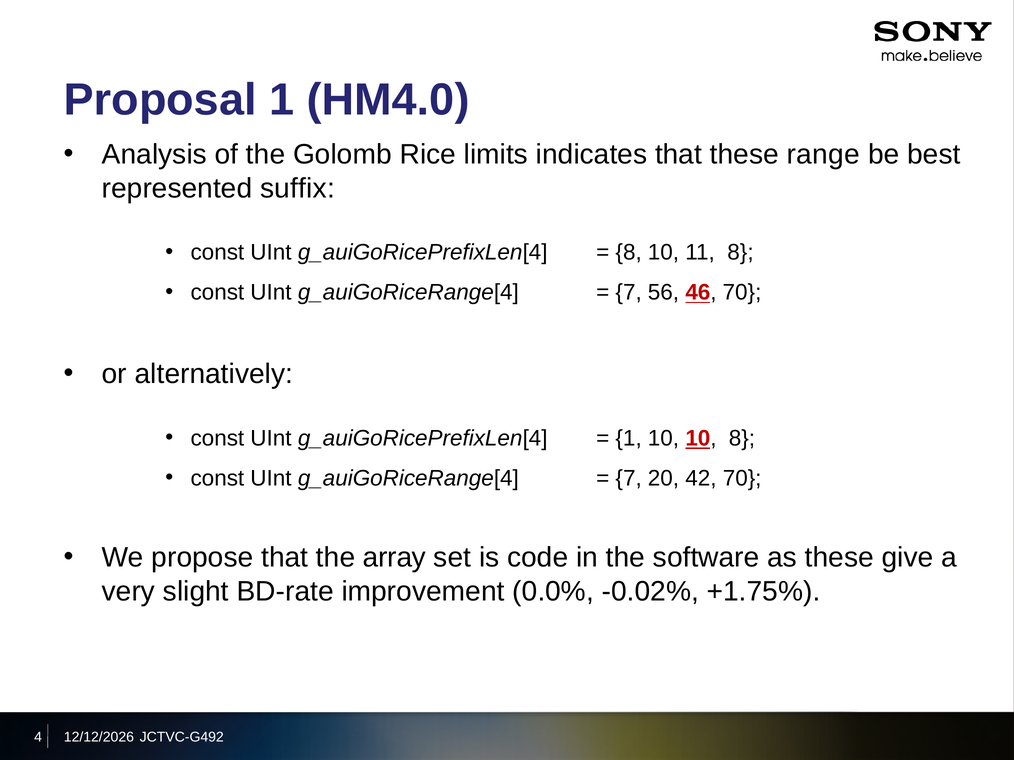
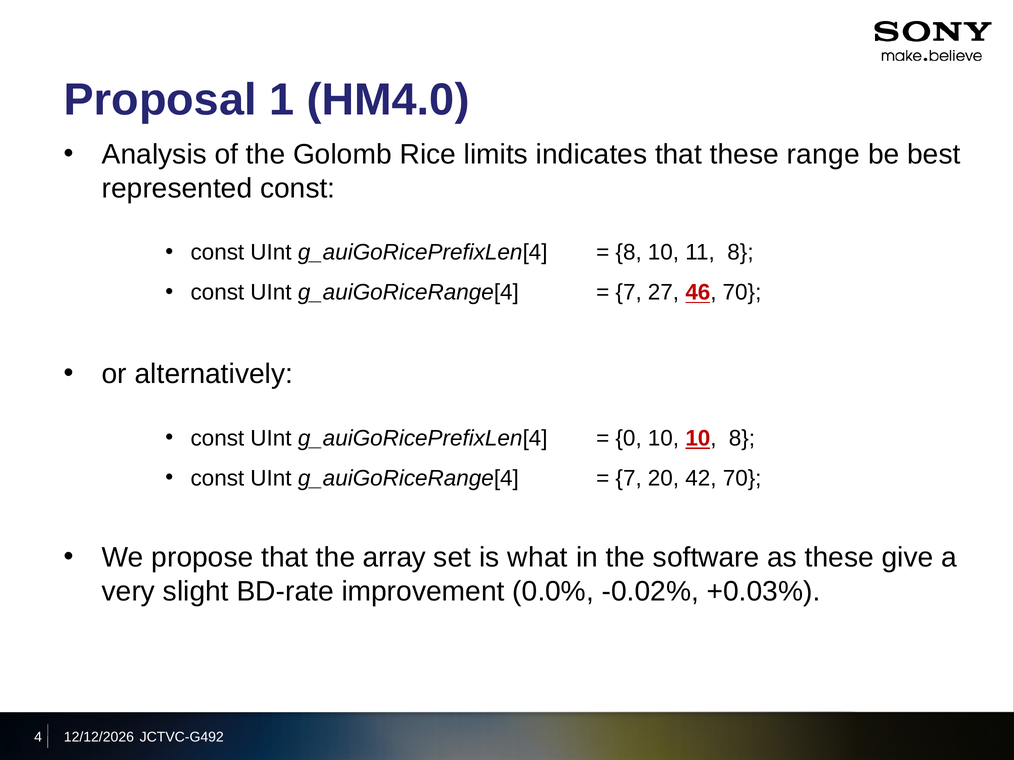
represented suffix: suffix -> const
56: 56 -> 27
1 at (629, 439): 1 -> 0
code: code -> what
+1.75%: +1.75% -> +0.03%
